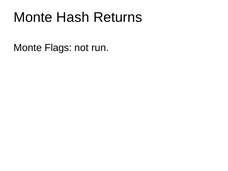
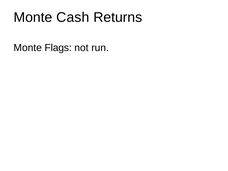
Hash: Hash -> Cash
